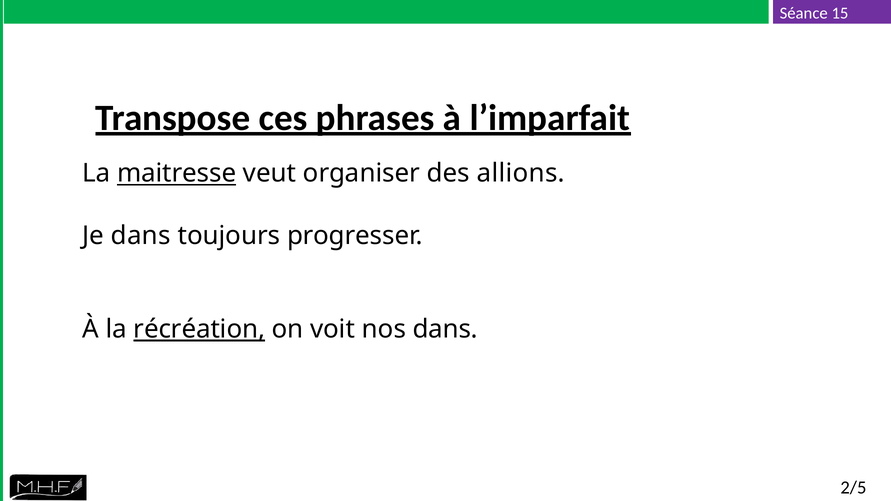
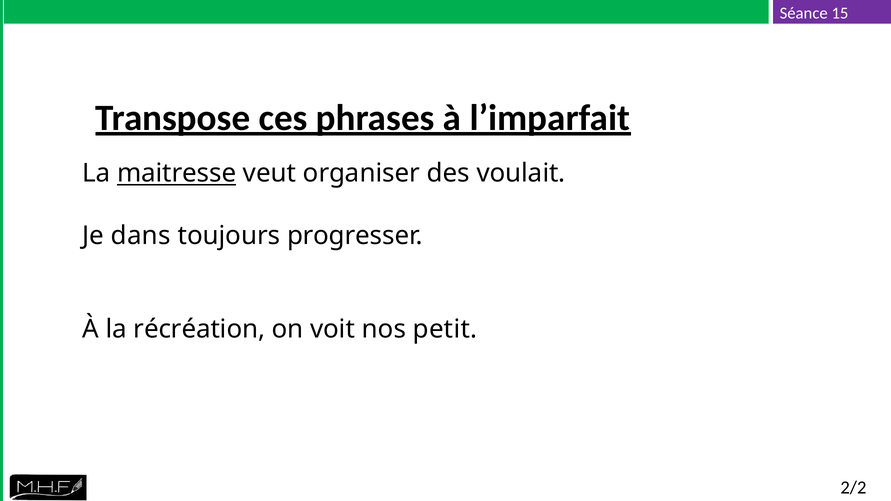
allions: allions -> voulait
récréation underline: present -> none
nos dans: dans -> petit
2/5: 2/5 -> 2/2
